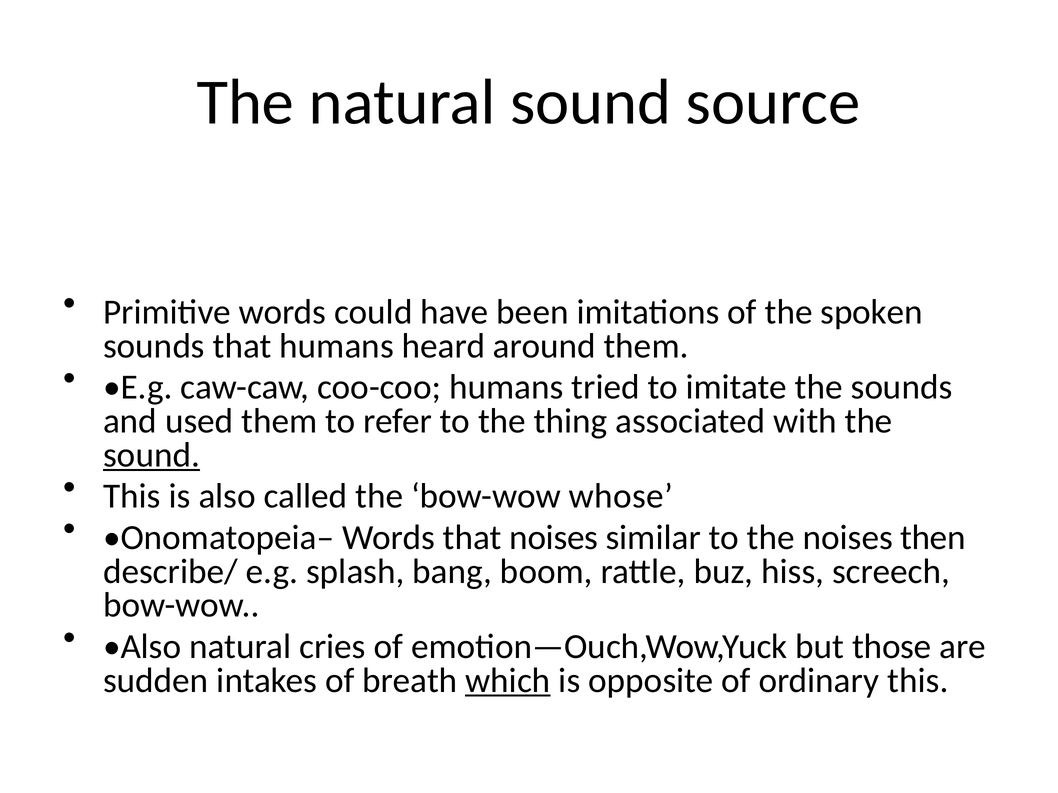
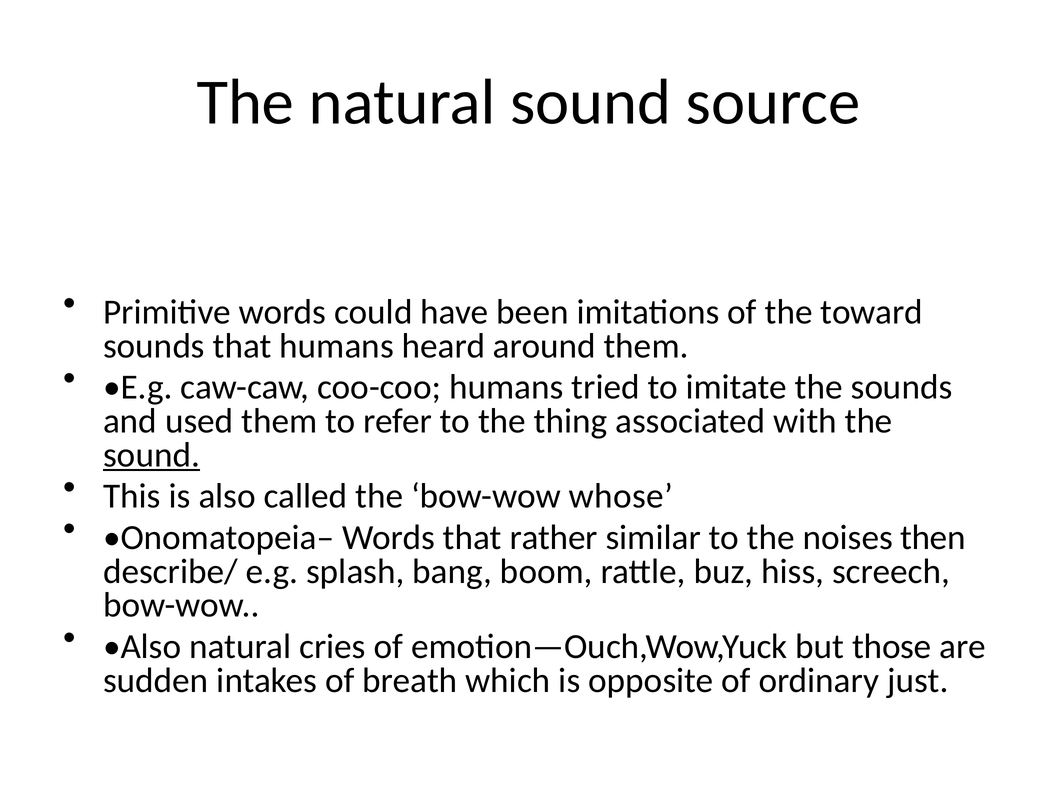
spoken: spoken -> toward
that noises: noises -> rather
which underline: present -> none
ordinary this: this -> just
